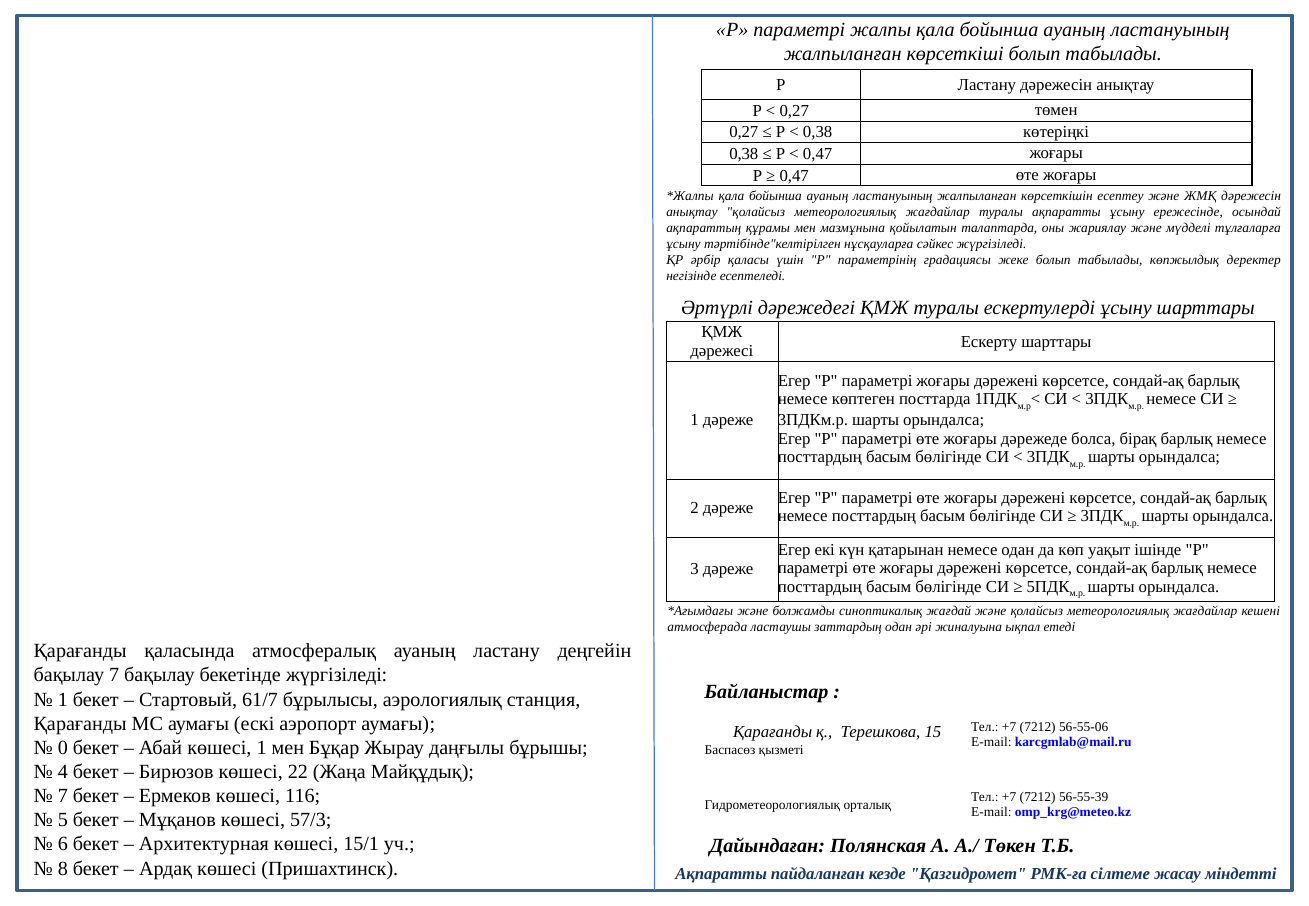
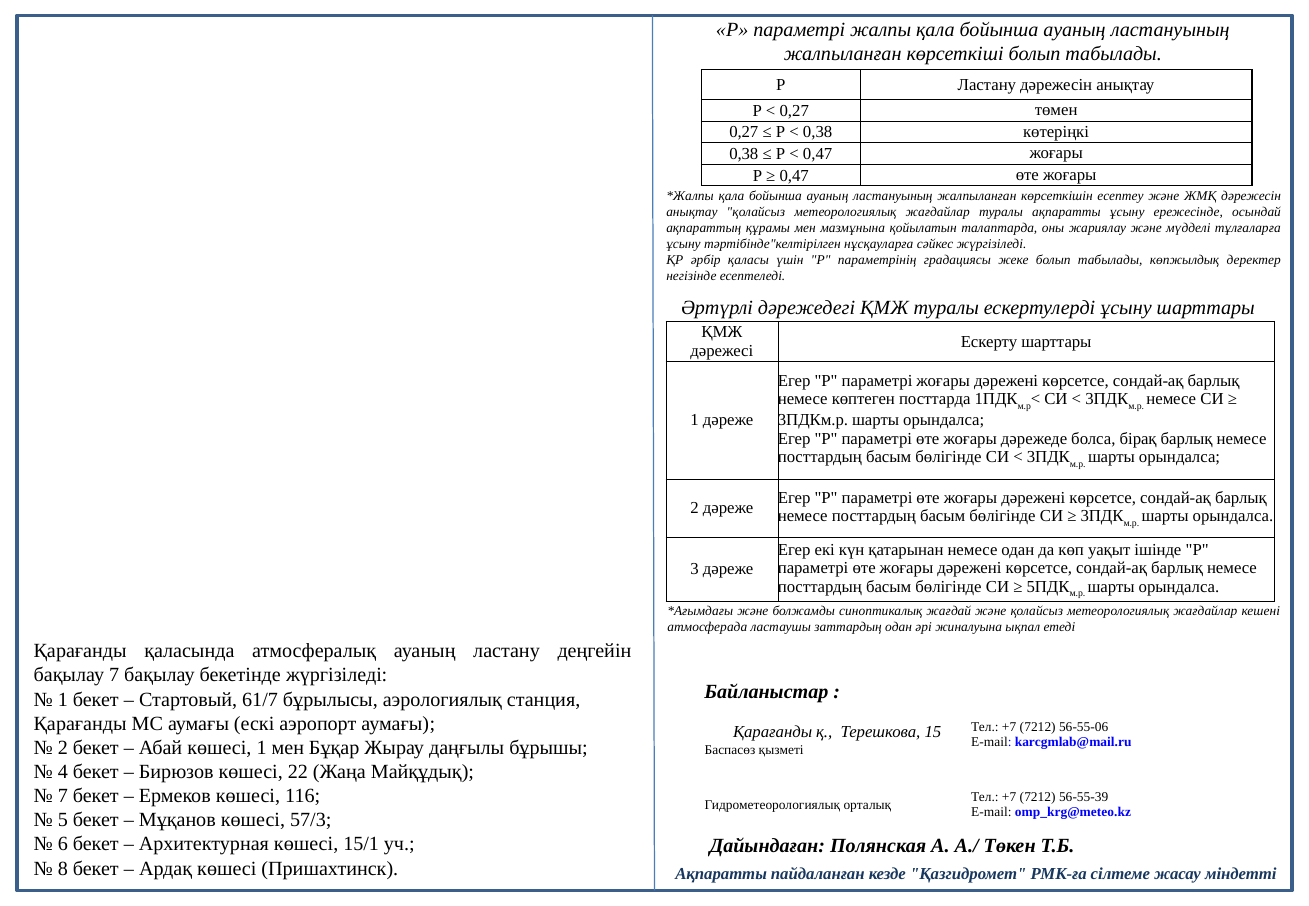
0 at (63, 748): 0 -> 2
